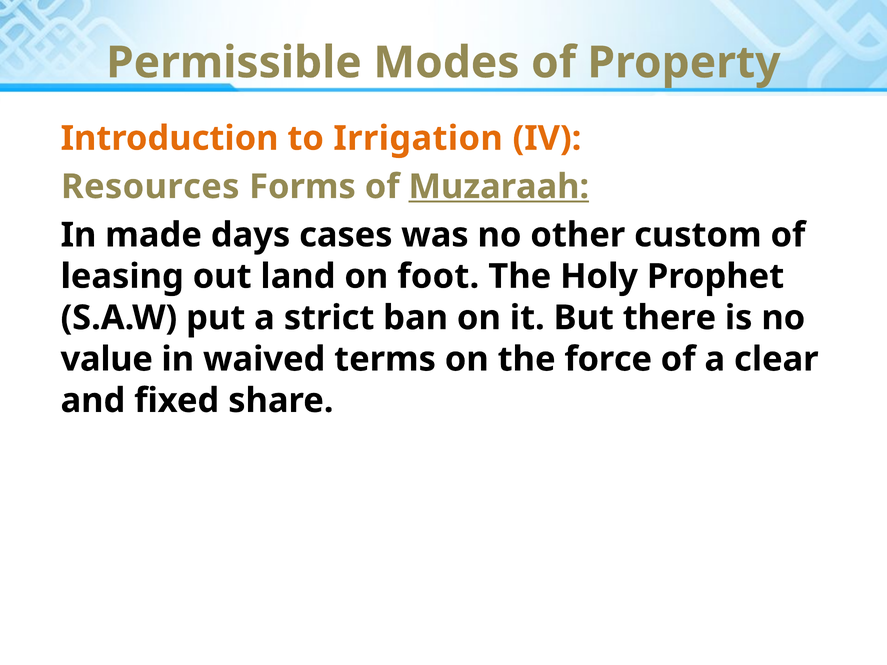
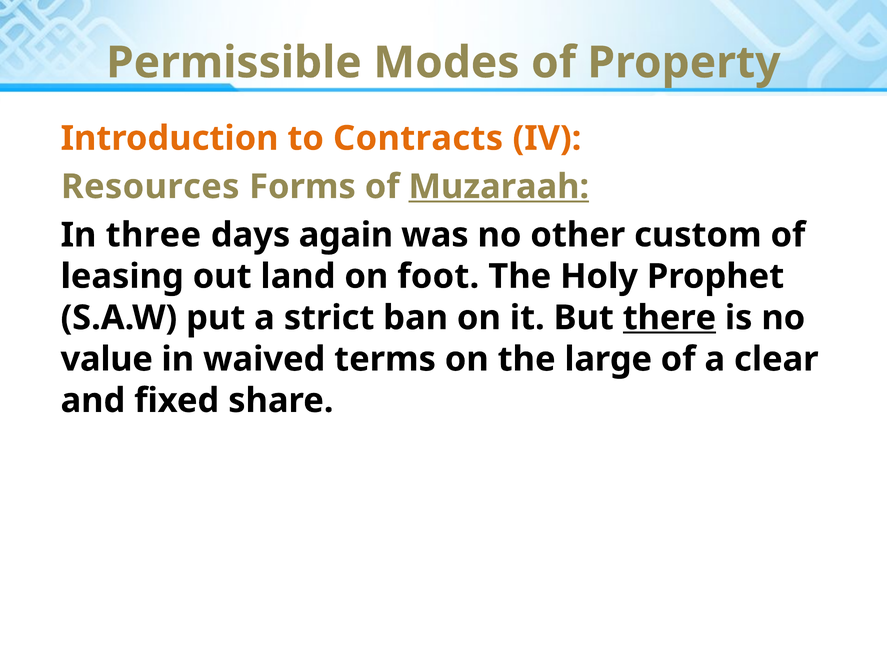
Irrigation: Irrigation -> Contracts
made: made -> three
cases: cases -> again
there underline: none -> present
force: force -> large
